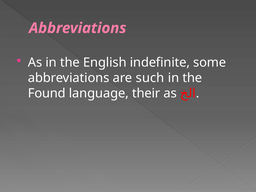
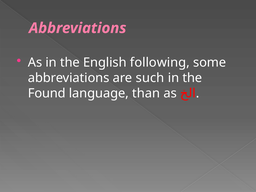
indefinite: indefinite -> following
their: their -> than
